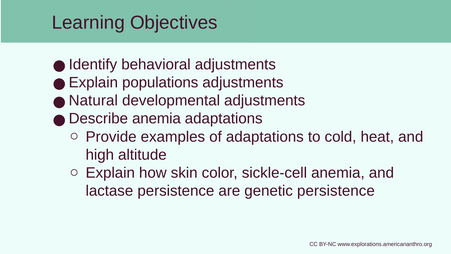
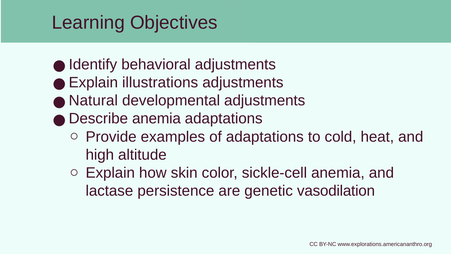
populations: populations -> illustrations
genetic persistence: persistence -> vasodilation
